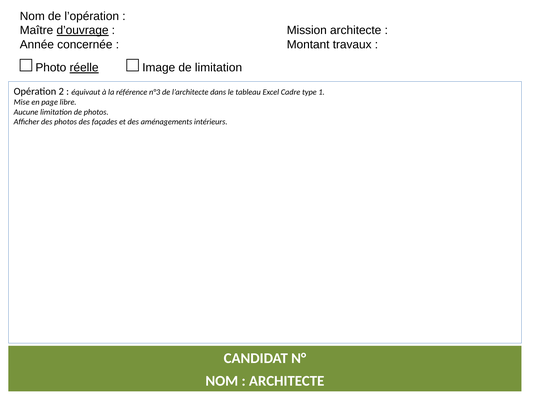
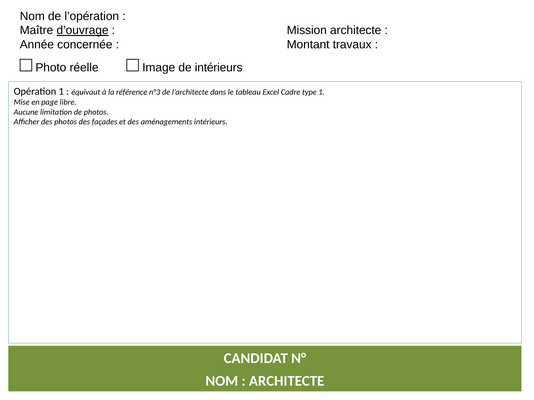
réelle underline: present -> none
de limitation: limitation -> intérieurs
Opération 2: 2 -> 1
